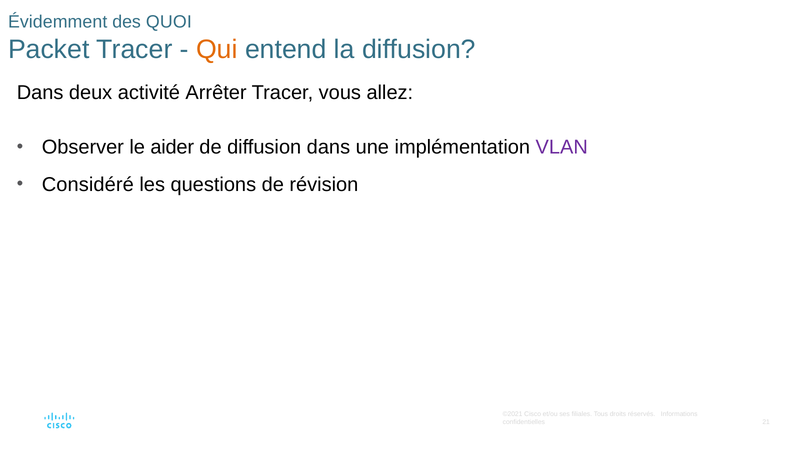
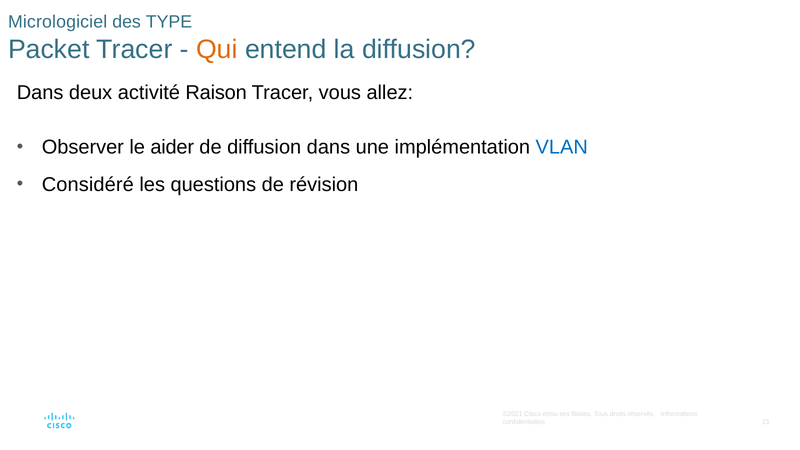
Évidemment: Évidemment -> Micrologiciel
QUOI: QUOI -> TYPE
Arrêter: Arrêter -> Raison
VLAN colour: purple -> blue
